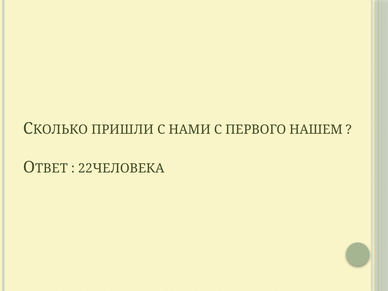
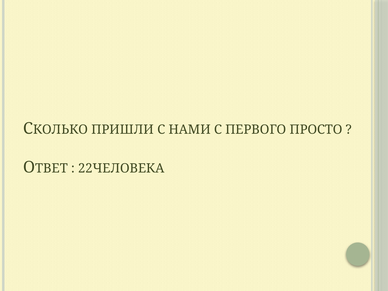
НАШЕМ: НАШЕМ -> ПРОСТО
